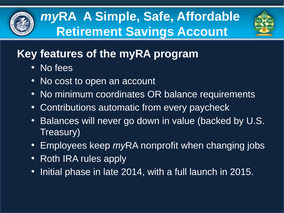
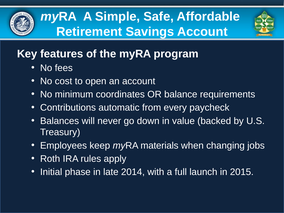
nonprofit: nonprofit -> materials
